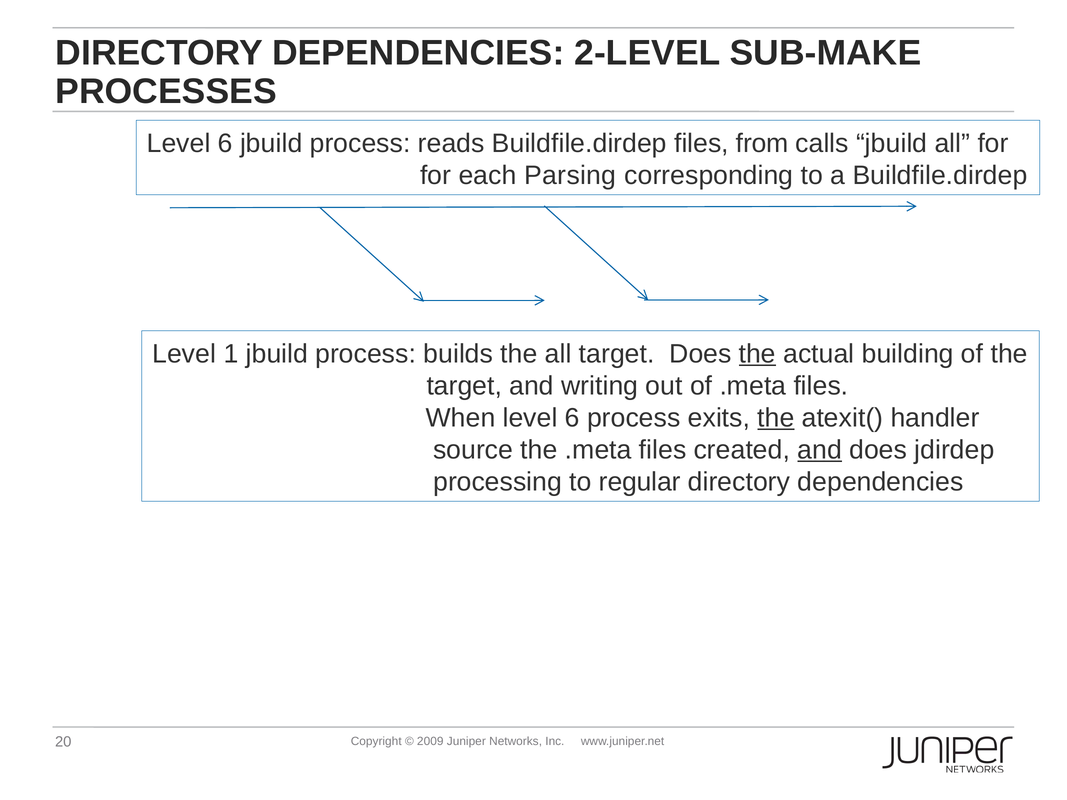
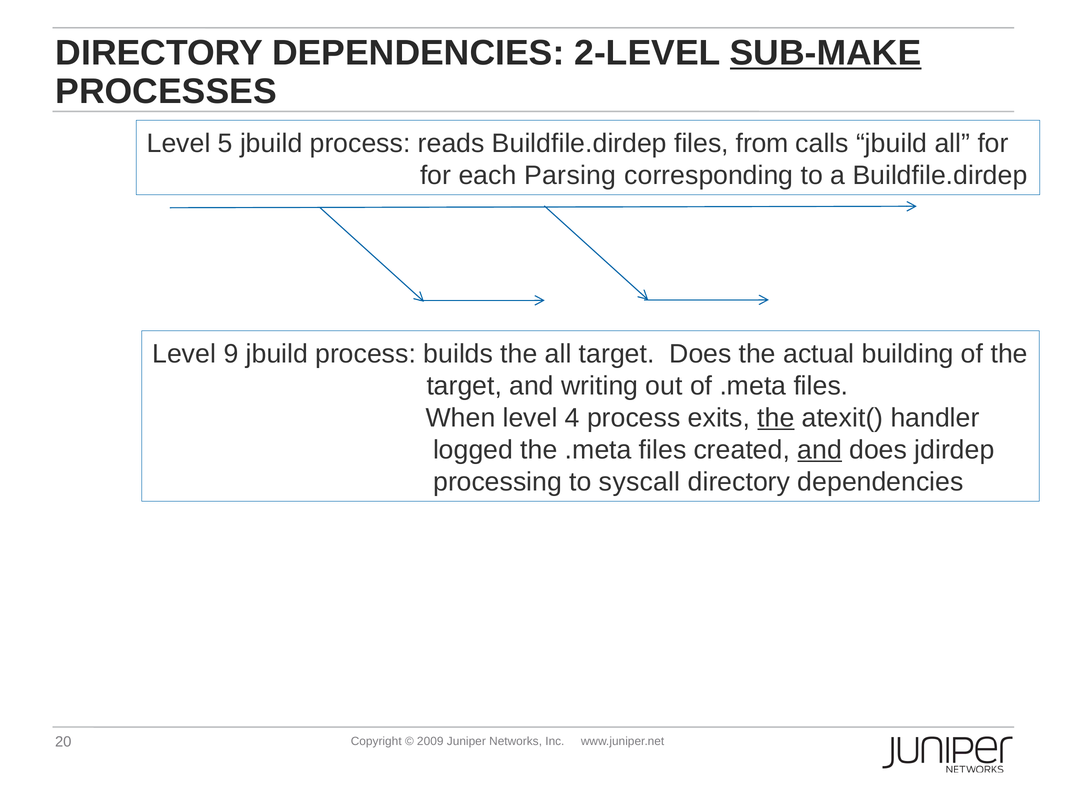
SUB-MAKE underline: none -> present
6 at (225, 143): 6 -> 5
1: 1 -> 9
the at (757, 354) underline: present -> none
When level 6: 6 -> 4
source: source -> logged
regular: regular -> syscall
